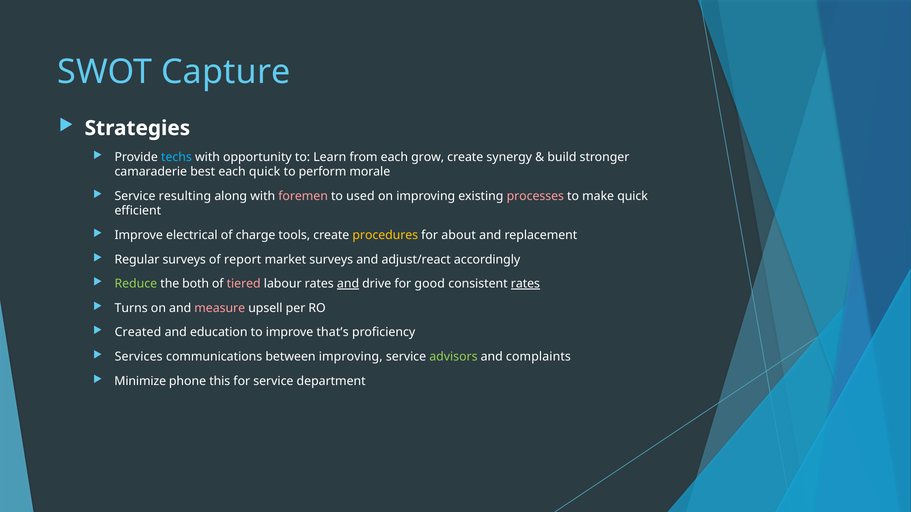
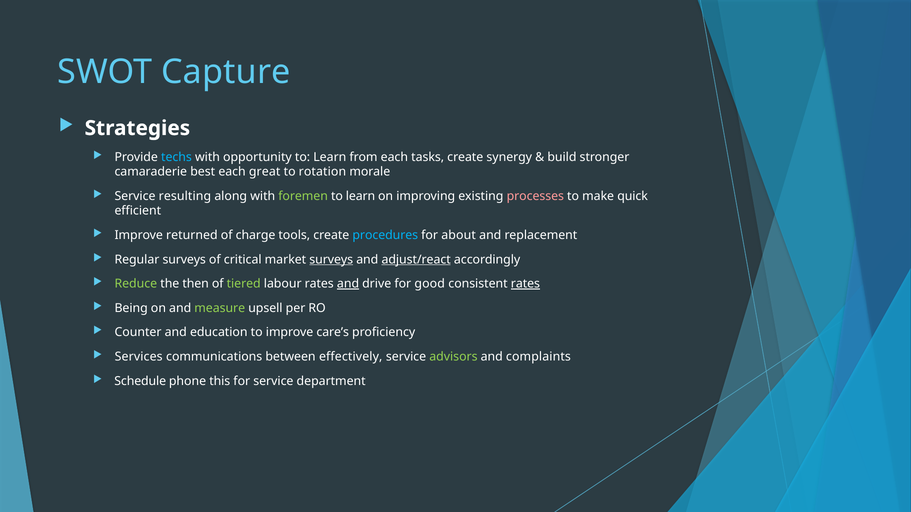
grow: grow -> tasks
each quick: quick -> great
perform: perform -> rotation
foremen colour: pink -> light green
used at (360, 196): used -> learn
electrical: electrical -> returned
procedures colour: yellow -> light blue
report: report -> critical
surveys at (331, 260) underline: none -> present
adjust/react underline: none -> present
both: both -> then
tiered colour: pink -> light green
Turns: Turns -> Being
measure colour: pink -> light green
Created: Created -> Counter
that’s: that’s -> care’s
between improving: improving -> effectively
Minimize: Minimize -> Schedule
